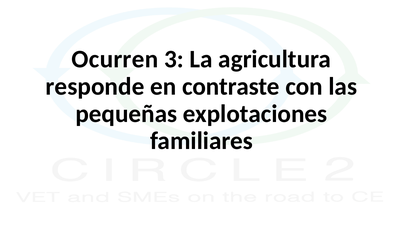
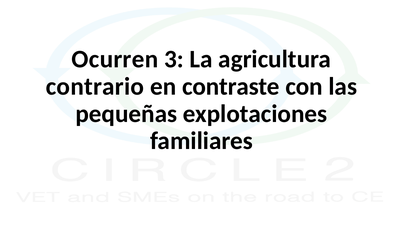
responde: responde -> contrario
